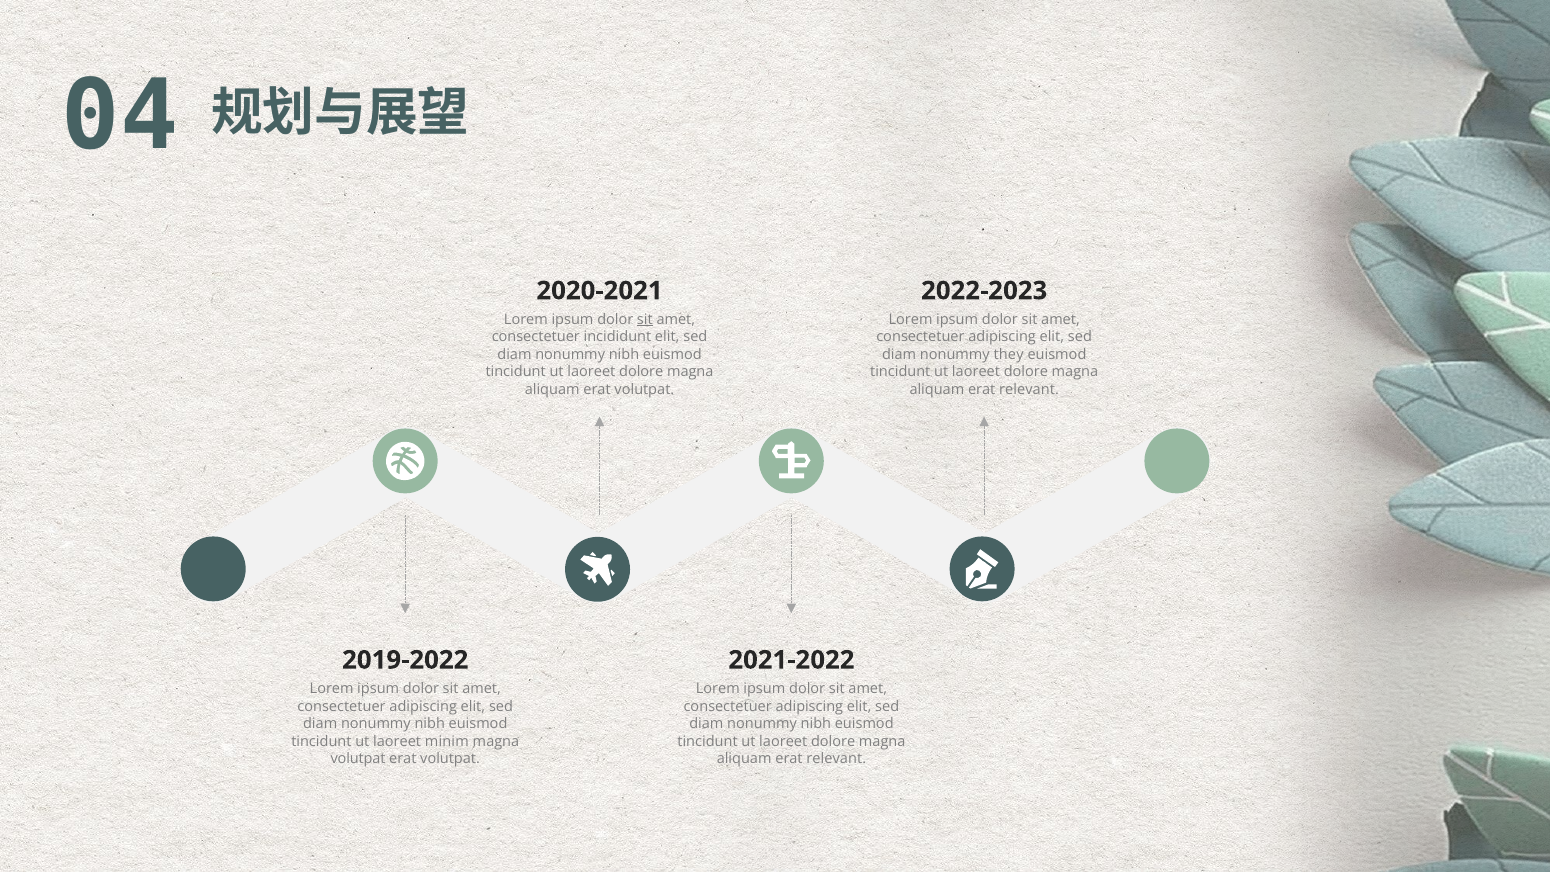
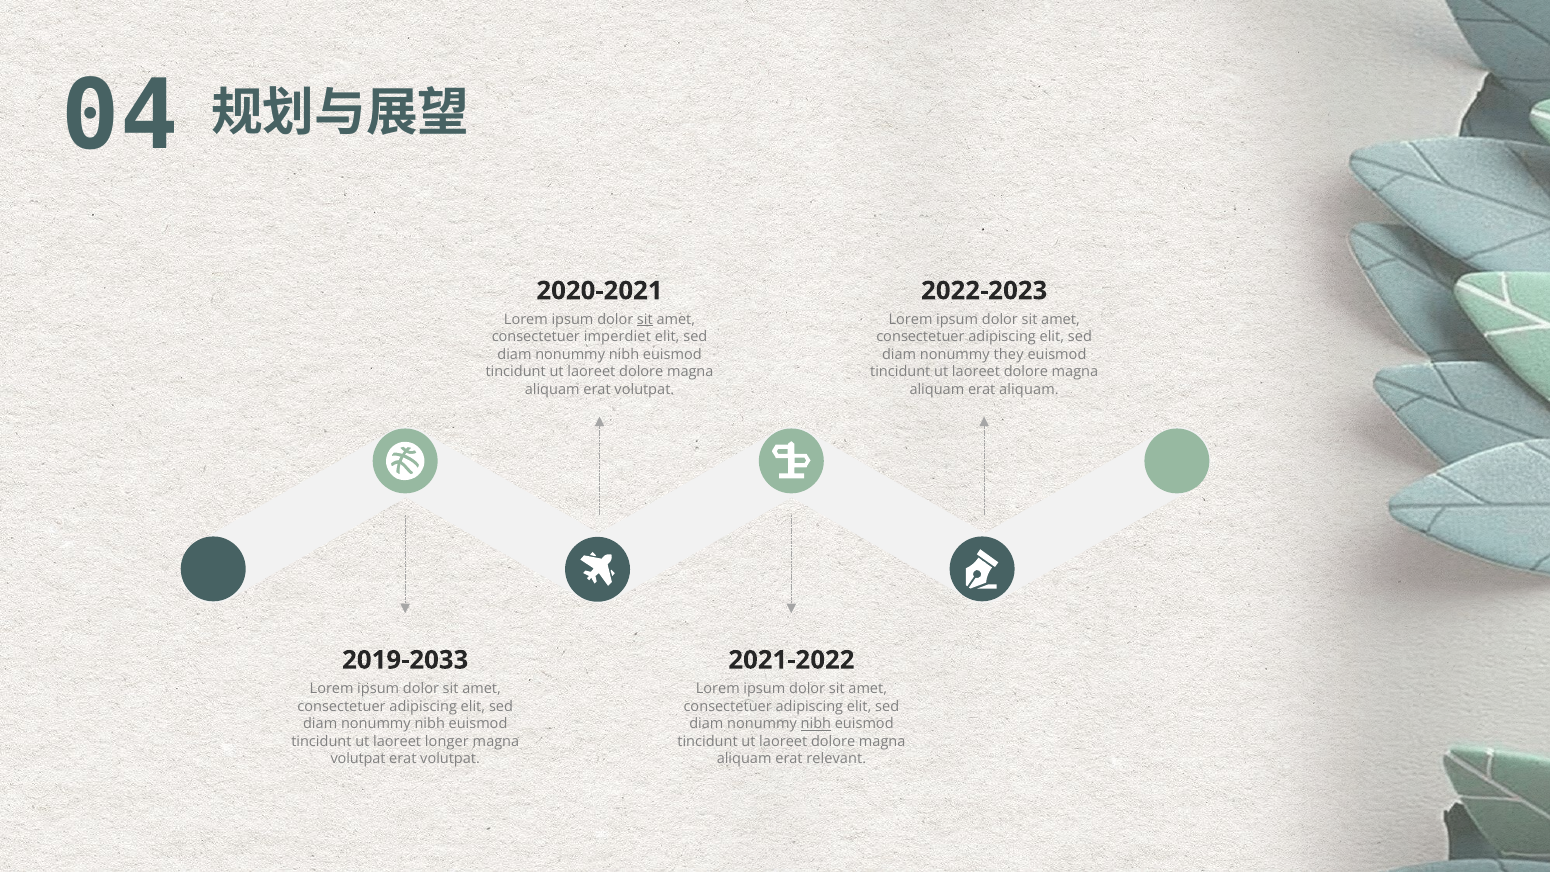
incididunt: incididunt -> imperdiet
relevant at (1029, 390): relevant -> aliquam
2019-2022: 2019-2022 -> 2019-2033
nibh at (816, 724) underline: none -> present
minim: minim -> longer
